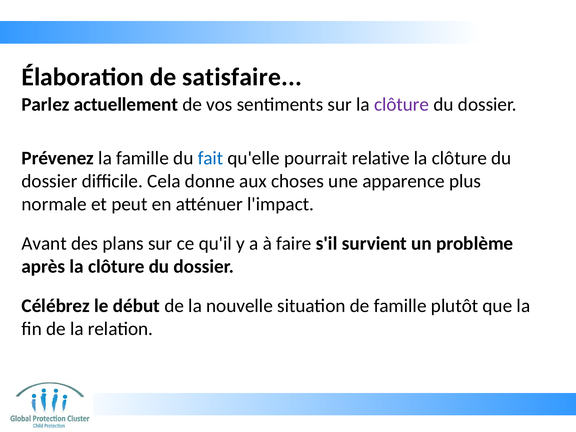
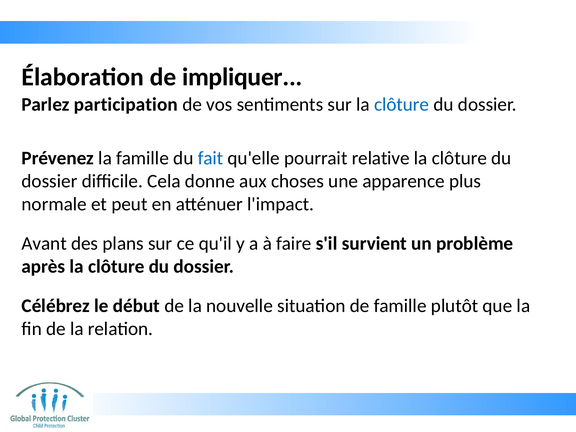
satisfaire: satisfaire -> impliquer
actuellement: actuellement -> participation
clôture at (402, 104) colour: purple -> blue
